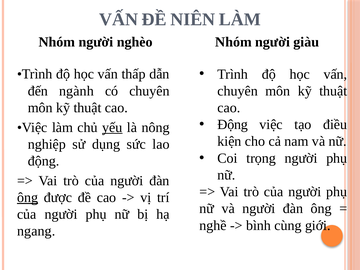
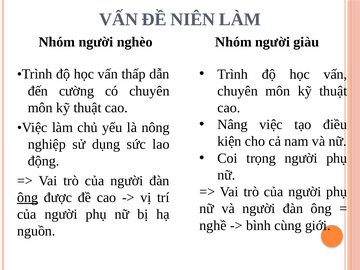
ngành: ngành -> cường
Động at (233, 125): Động -> Nâng
yếu underline: present -> none
ngang: ngang -> nguồn
